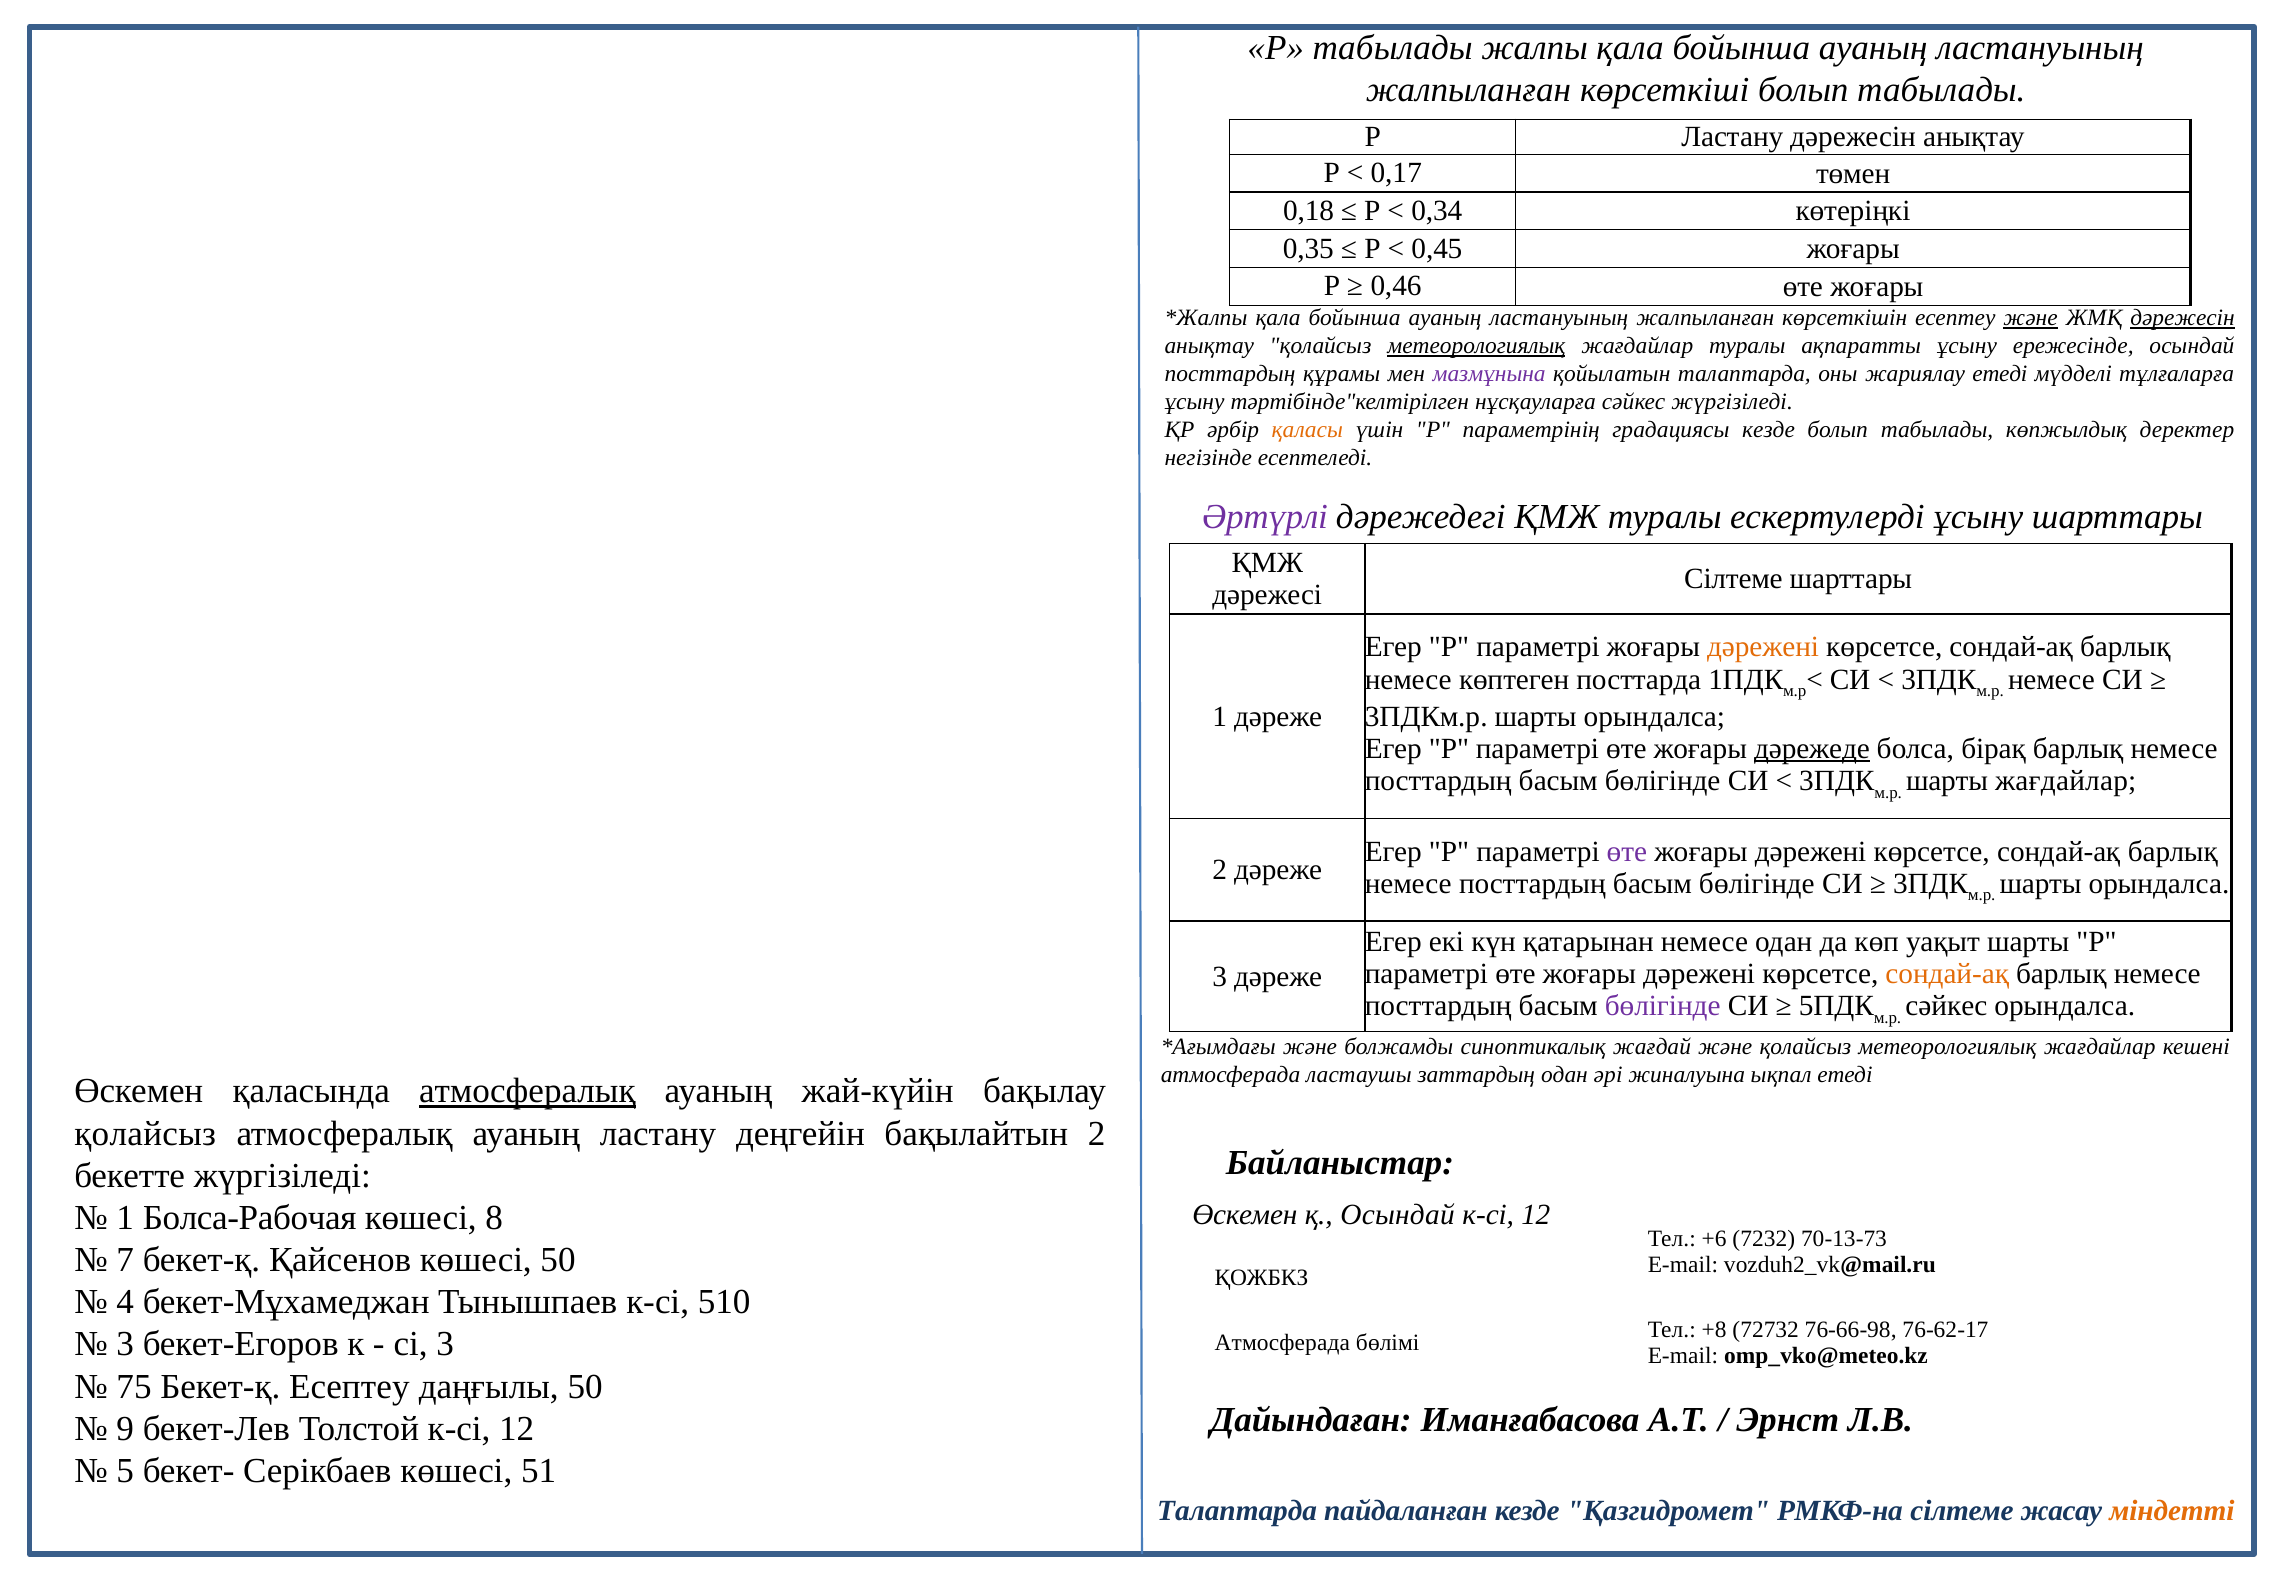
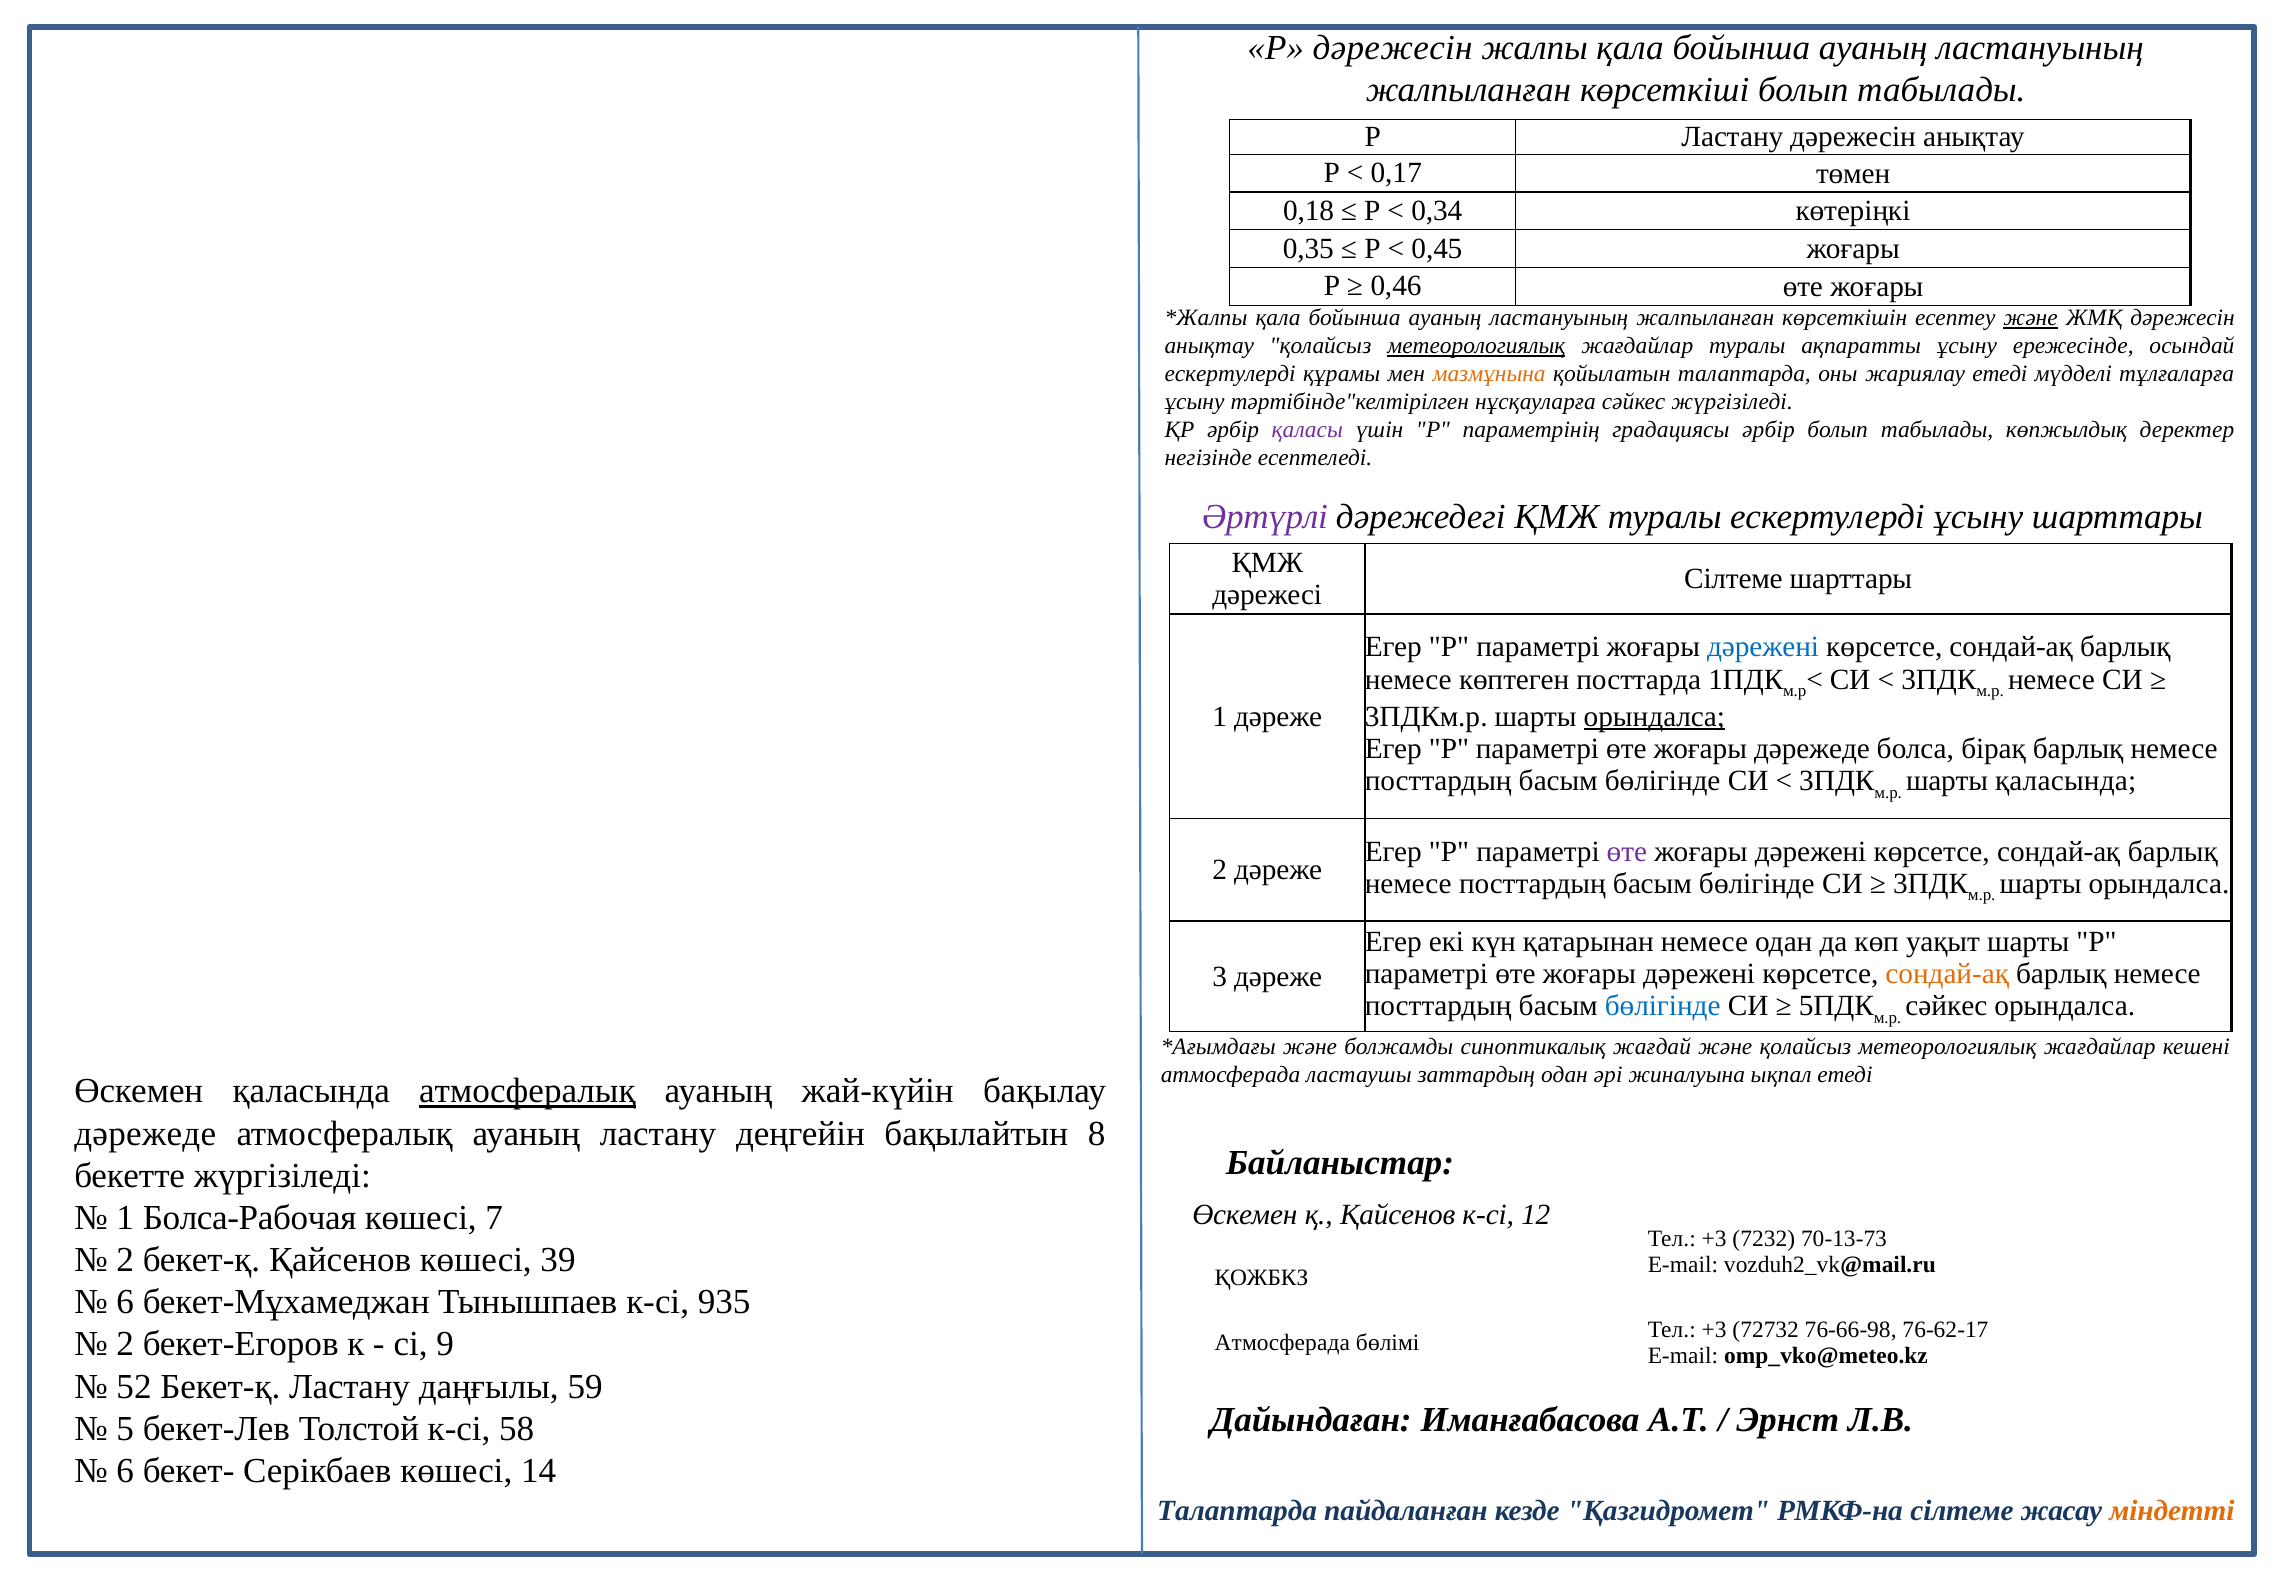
Р табылады: табылады -> дәрежесін
дәрежесін at (2182, 318) underline: present -> none
посттардың at (1230, 374): посттардың -> ескертулерді
мазмұнына colour: purple -> orange
қаласы colour: orange -> purple
градациясы кезде: кезде -> әрбір
дәрежені at (1763, 647) colour: orange -> blue
орындалса at (1654, 717) underline: none -> present
дәрежеде at (1812, 749) underline: present -> none
шарты жағдайлар: жағдайлар -> қаласында
бөлігінде at (1663, 1006) colour: purple -> blue
қолайсыз at (145, 1134): қолайсыз -> дәрежеде
бақылайтын 2: 2 -> 8
қ Осындай: Осындай -> Қайсенов
8: 8 -> 7
+6 at (1714, 1239): +6 -> +3
7 at (125, 1260): 7 -> 2
көшесі 50: 50 -> 39
4 at (125, 1302): 4 -> 6
510: 510 -> 935
+8 at (1714, 1330): +8 -> +3
3 at (125, 1345): 3 -> 2
сі 3: 3 -> 9
75: 75 -> 52
Бекет-қ Есептеу: Есептеу -> Ластану
даңғылы 50: 50 -> 59
9: 9 -> 5
Толстой к-сі 12: 12 -> 58
5 at (125, 1471): 5 -> 6
51: 51 -> 14
